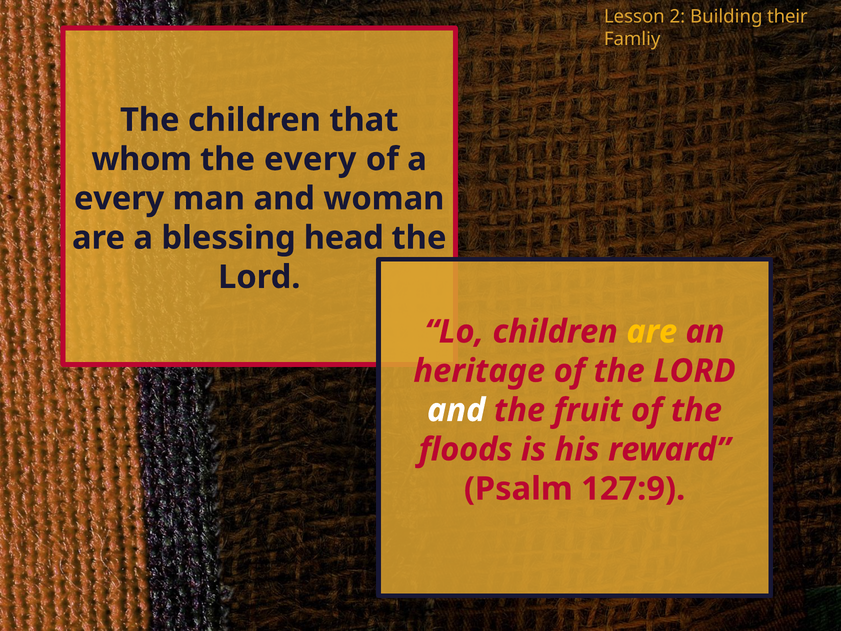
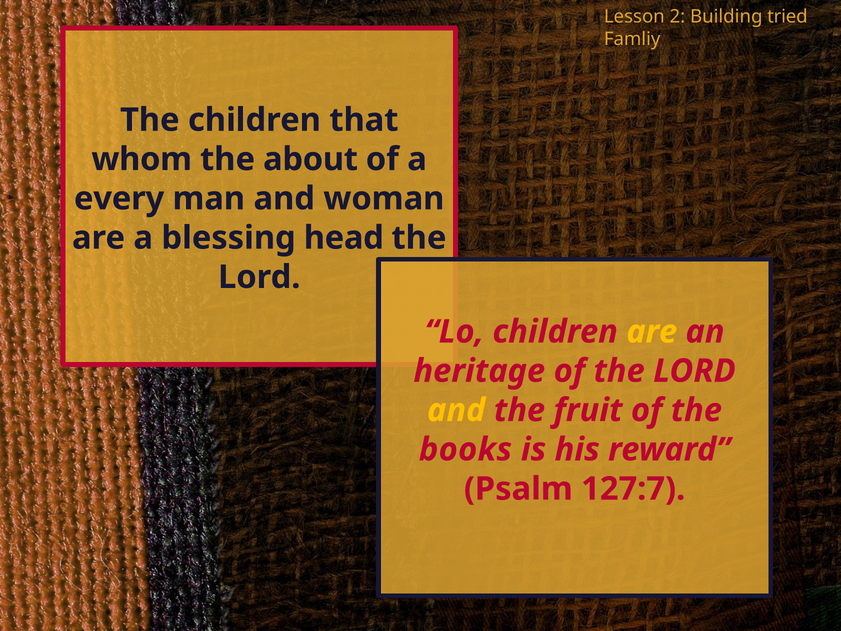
their: their -> tried
the every: every -> about
and at (456, 410) colour: white -> yellow
floods: floods -> books
127:9: 127:9 -> 127:7
